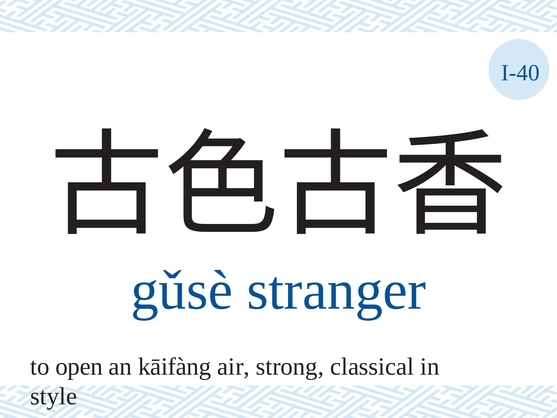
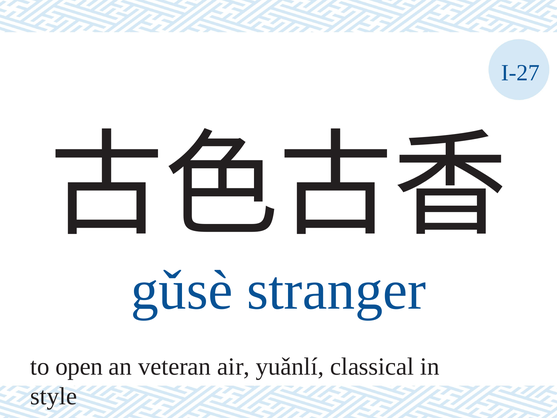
I-40: I-40 -> I-27
kāifàng: kāifàng -> veteran
strong: strong -> yuǎnlí
